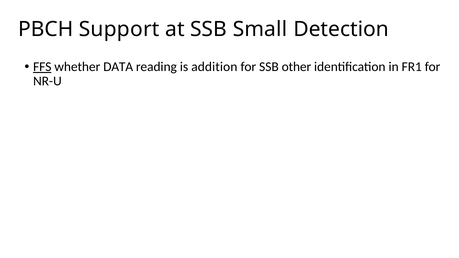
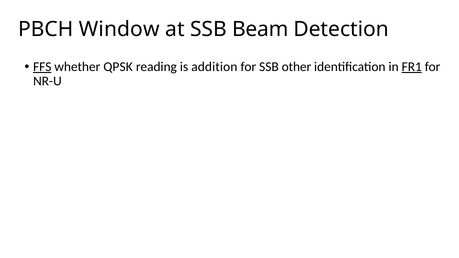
Support: Support -> Window
Small: Small -> Beam
DATA: DATA -> QPSK
FR1 underline: none -> present
